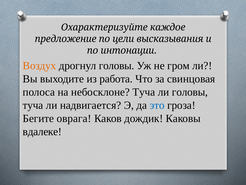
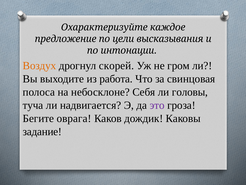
дрогнул головы: головы -> скорей
небосклоне Туча: Туча -> Себя
это colour: blue -> purple
вдалеке: вдалеке -> задание
